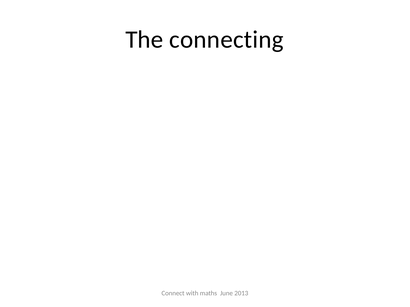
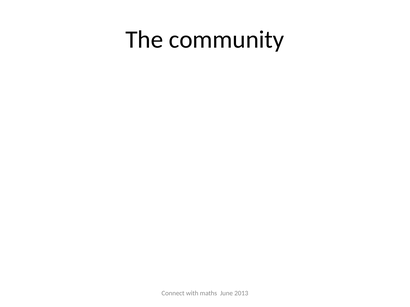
connecting: connecting -> community
